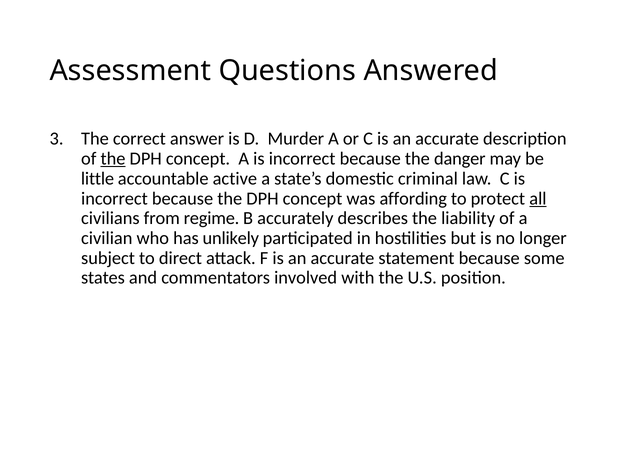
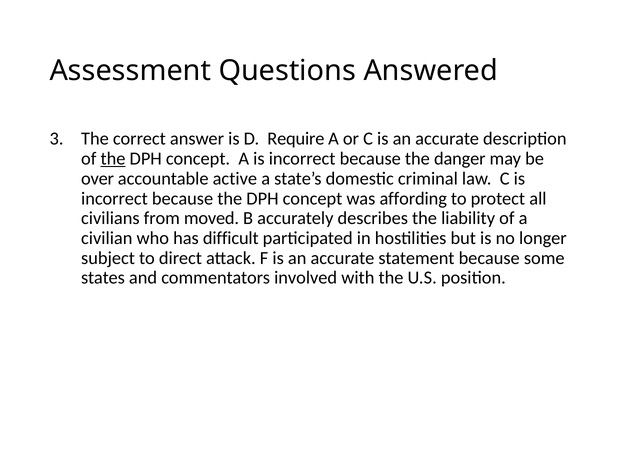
Murder: Murder -> Require
little: little -> over
all underline: present -> none
regime: regime -> moved
unlikely: unlikely -> difficult
